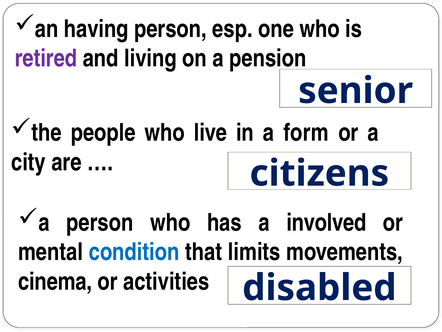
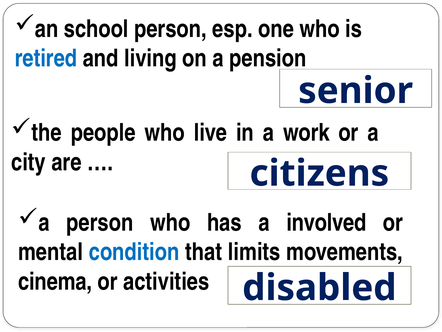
having: having -> school
retired colour: purple -> blue
form: form -> work
